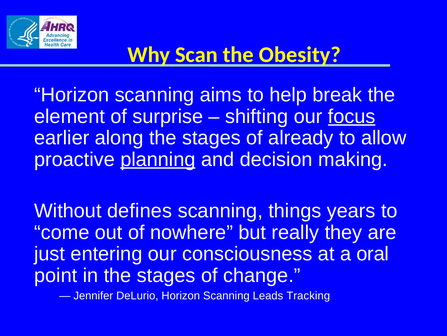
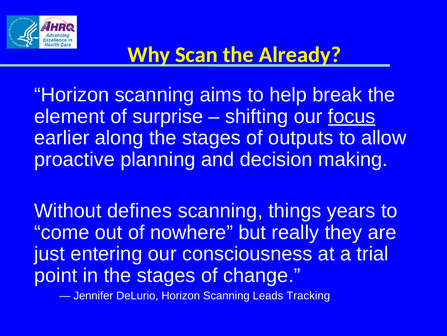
Obesity: Obesity -> Already
already: already -> outputs
planning underline: present -> none
oral: oral -> trial
